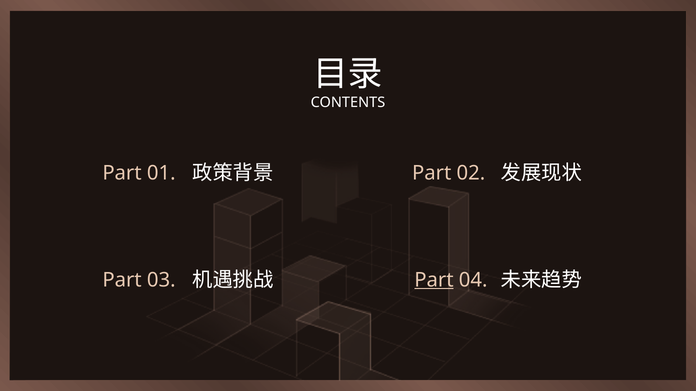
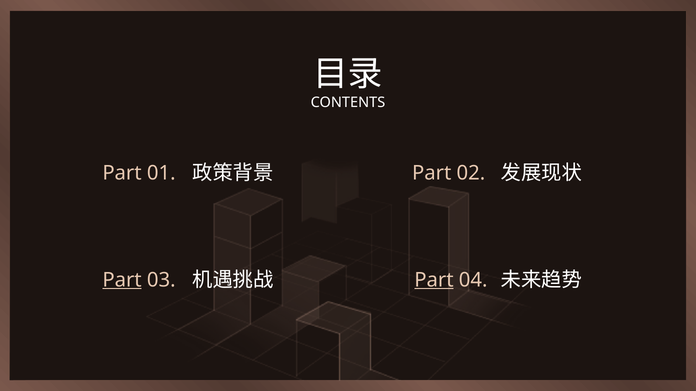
Part at (122, 280) underline: none -> present
